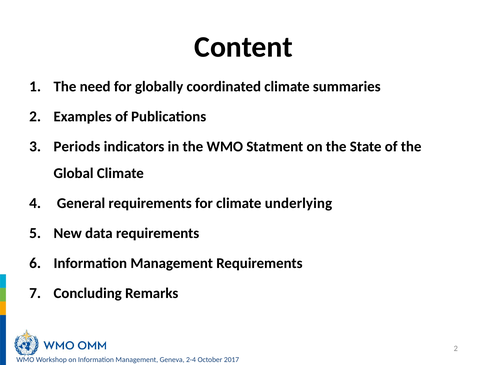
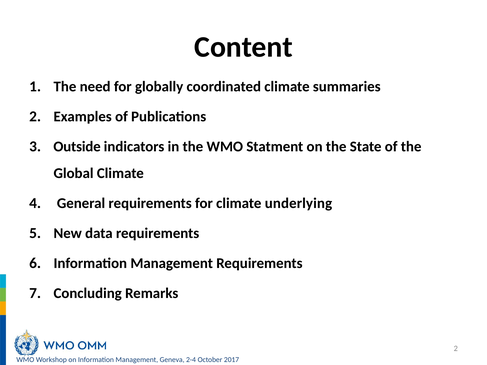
Periods: Periods -> Outside
